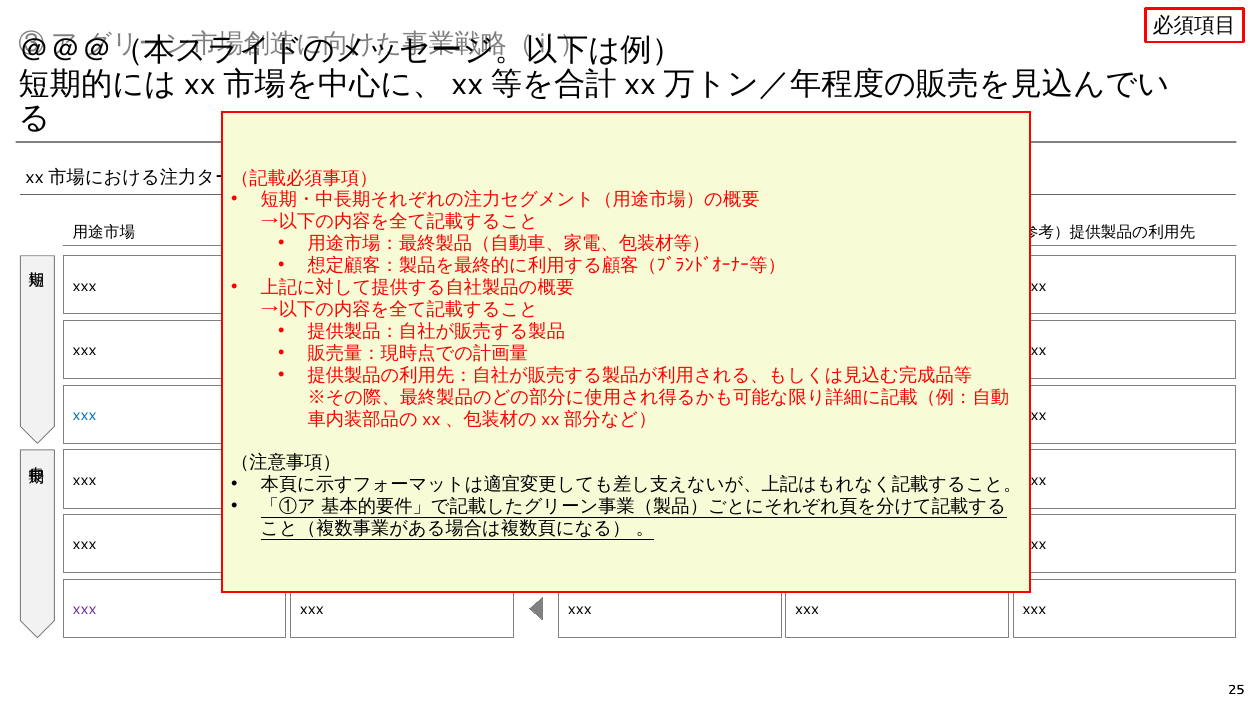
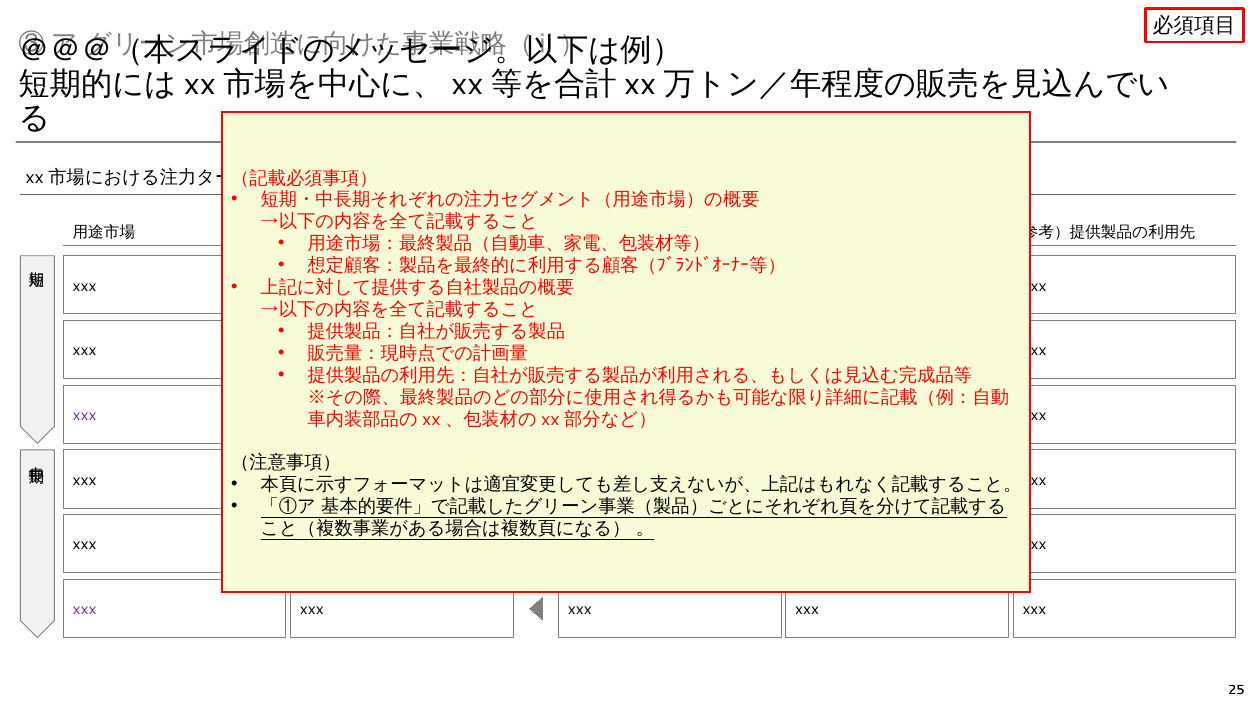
xxx at (85, 416) colour: blue -> purple
